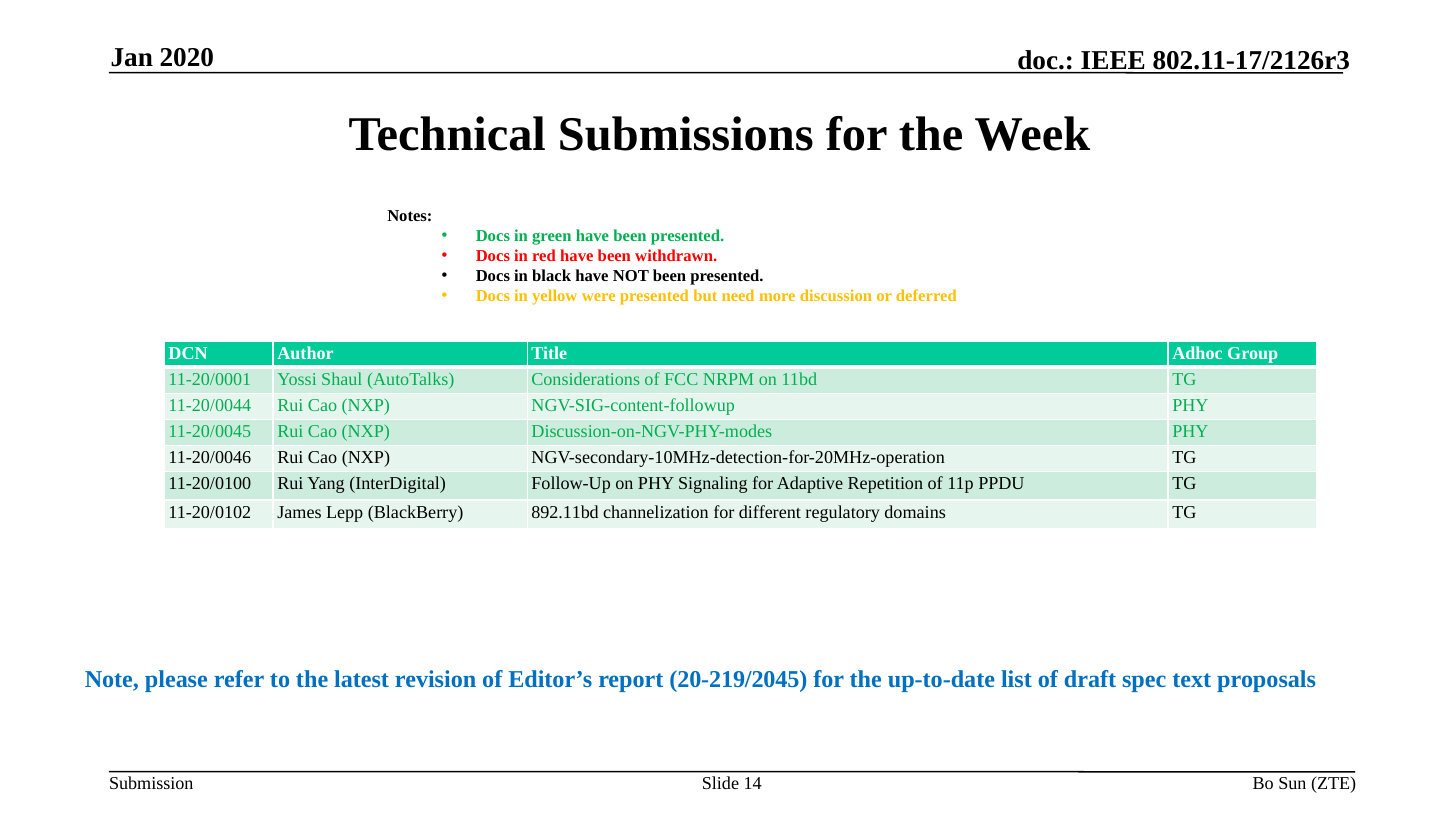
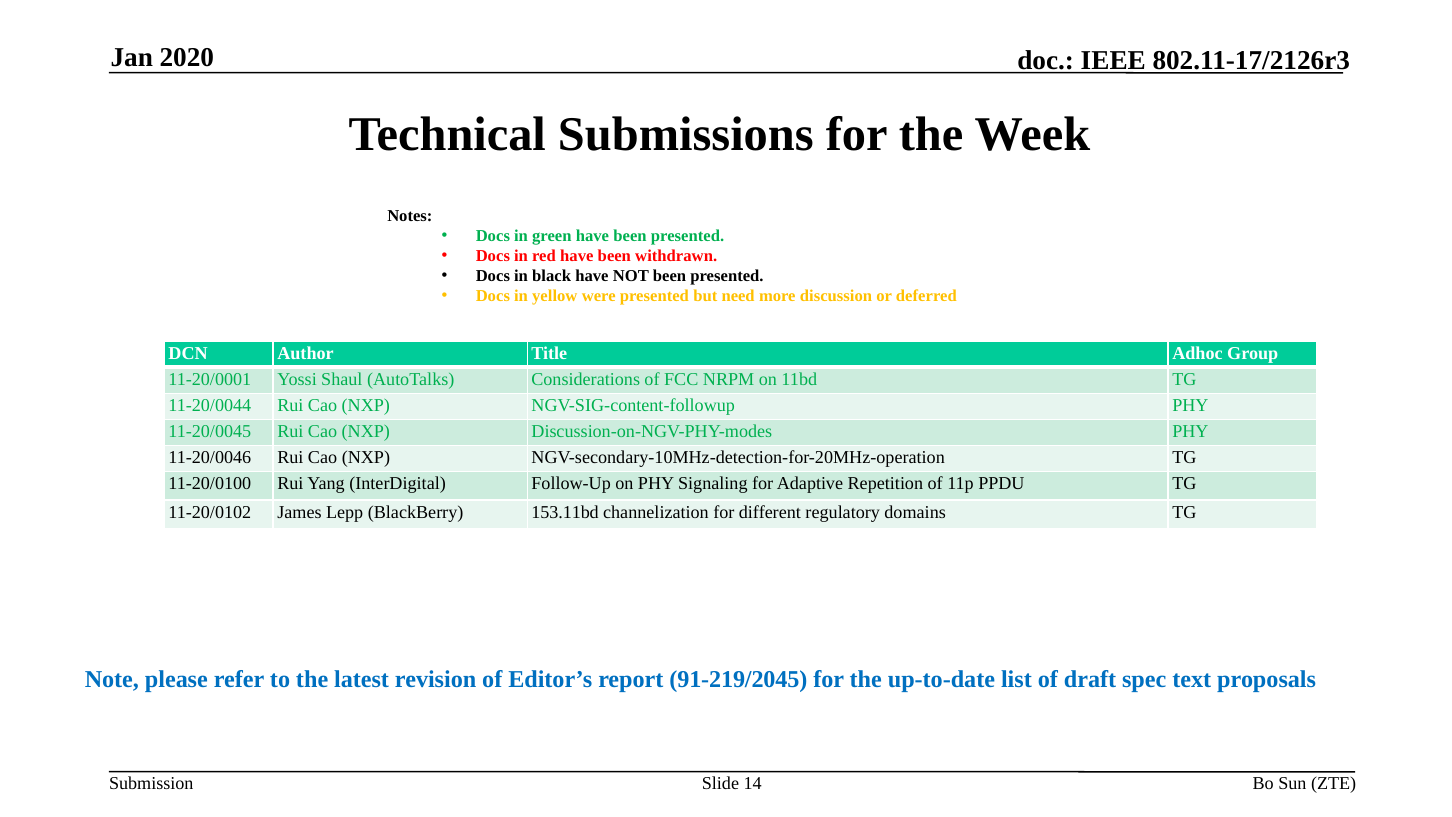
892.11bd: 892.11bd -> 153.11bd
20-219/2045: 20-219/2045 -> 91-219/2045
